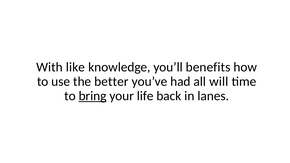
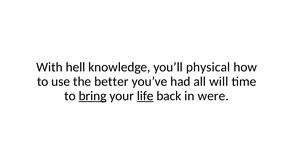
like: like -> hell
benefits: benefits -> physical
life underline: none -> present
lanes: lanes -> were
